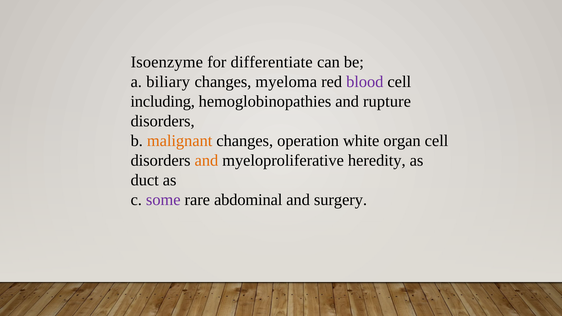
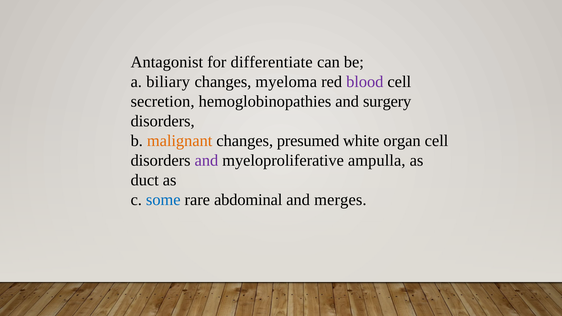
Isoenzyme: Isoenzyme -> Antagonist
including: including -> secretion
rupture: rupture -> surgery
operation: operation -> presumed
and at (206, 161) colour: orange -> purple
heredity: heredity -> ampulla
some colour: purple -> blue
surgery: surgery -> merges
